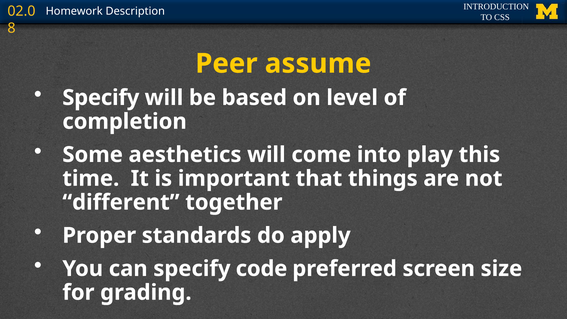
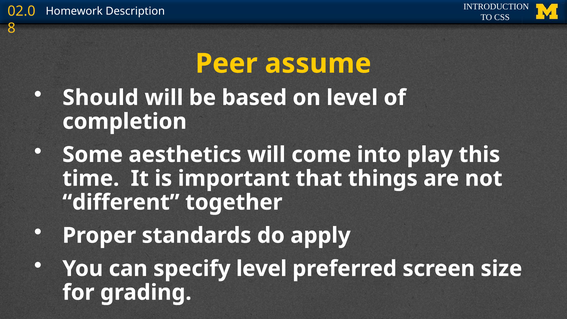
Specify at (101, 98): Specify -> Should
specify code: code -> level
